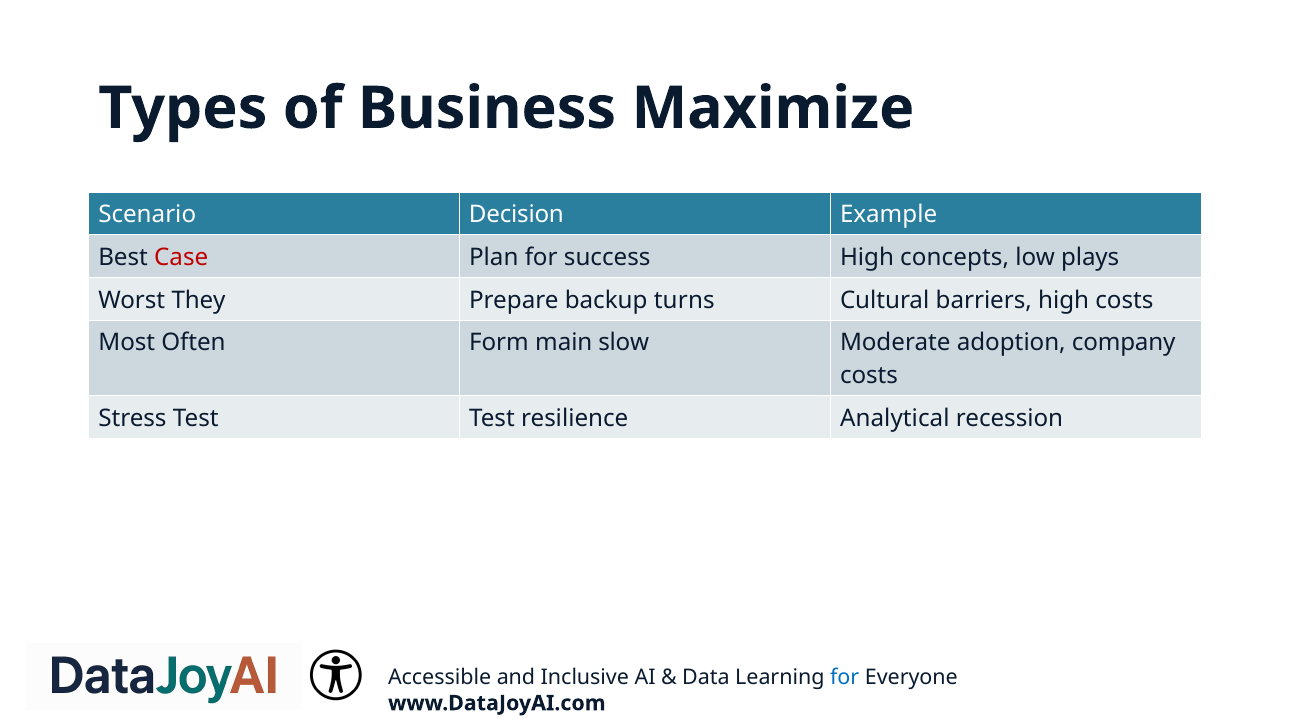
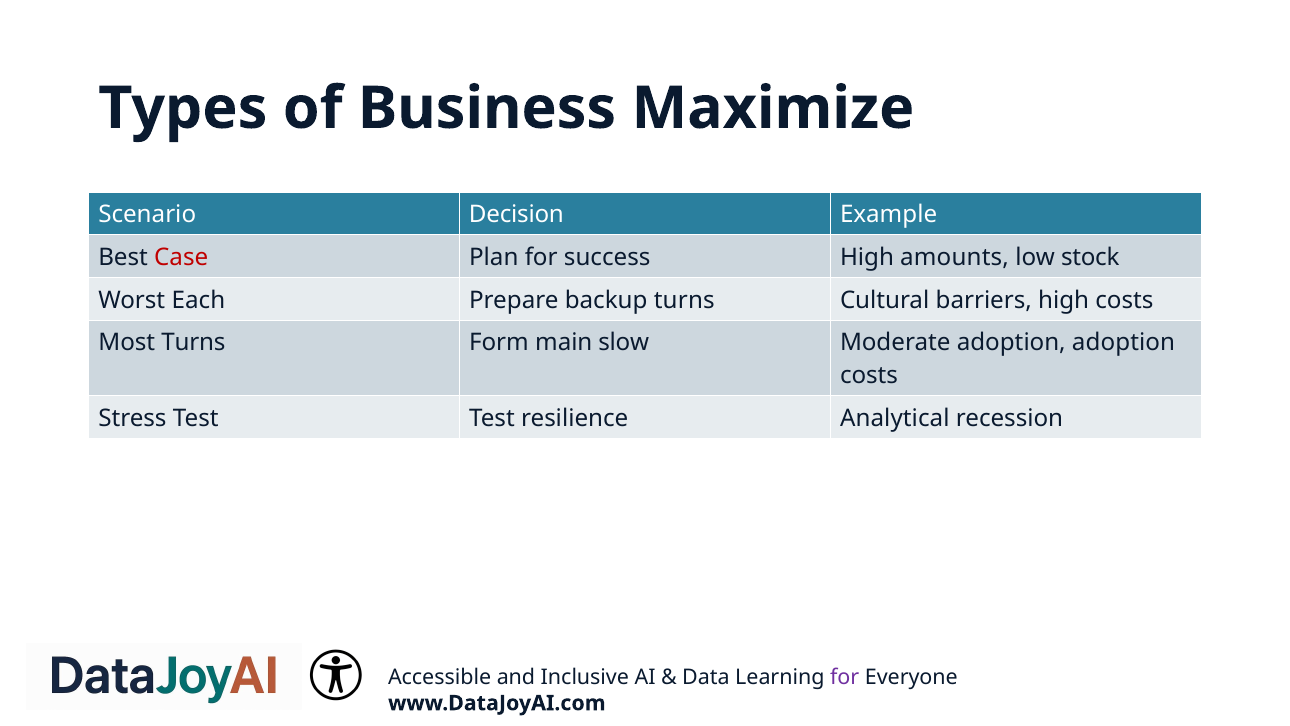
concepts: concepts -> amounts
plays: plays -> stock
They: They -> Each
Most Often: Often -> Turns
adoption company: company -> adoption
for at (845, 677) colour: blue -> purple
